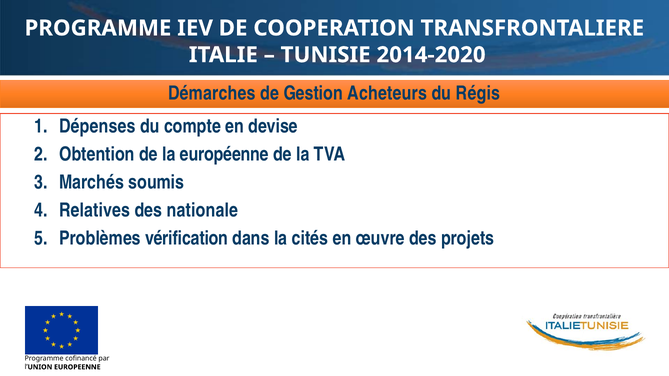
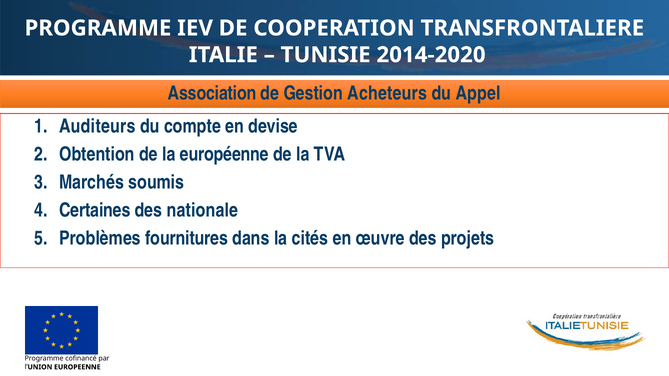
Démarches: Démarches -> Association
Régis: Régis -> Appel
Dépenses: Dépenses -> Auditeurs
Relatives: Relatives -> Certaines
vérification: vérification -> fournitures
